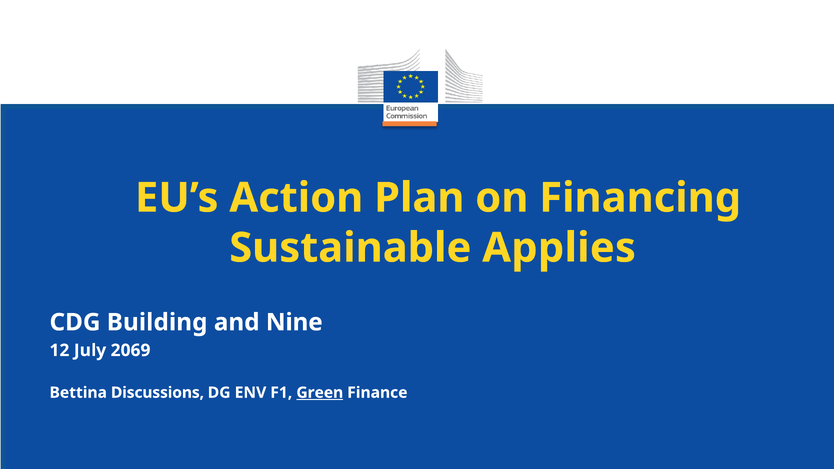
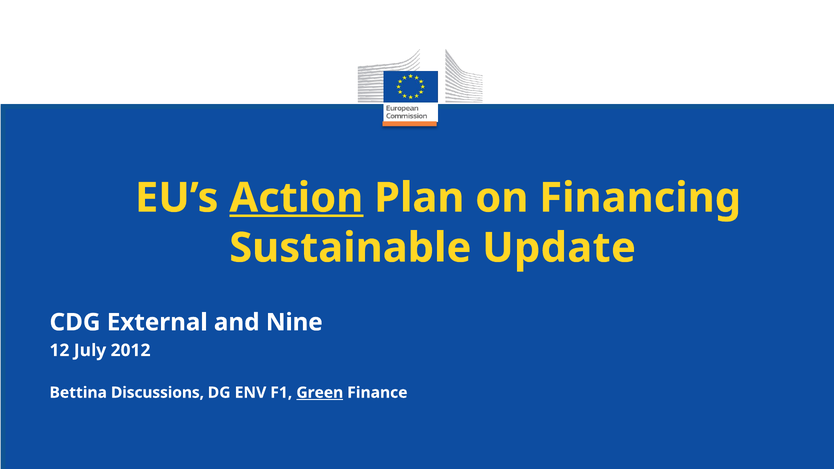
Action underline: none -> present
Applies: Applies -> Update
Building: Building -> External
2069: 2069 -> 2012
